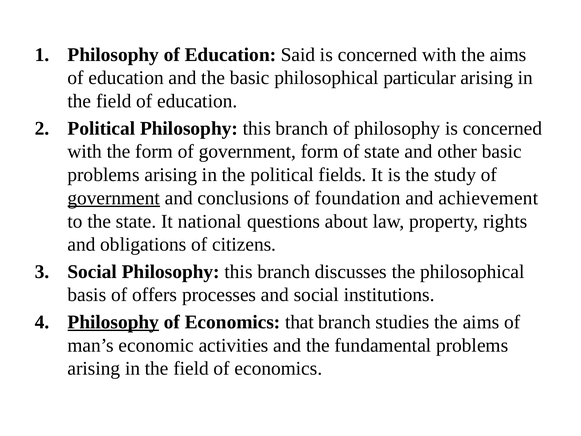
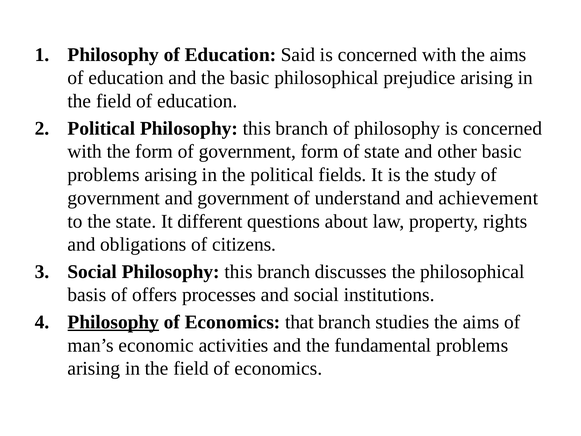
particular: particular -> prejudice
government at (114, 198) underline: present -> none
and conclusions: conclusions -> government
foundation: foundation -> understand
national: national -> different
